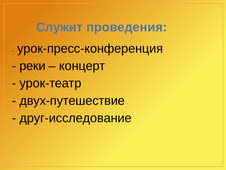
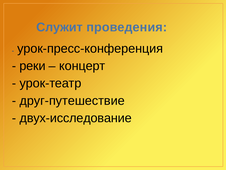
двух-путешествие: двух-путешествие -> друг-путешествие
друг-исследование: друг-исследование -> двух-исследование
